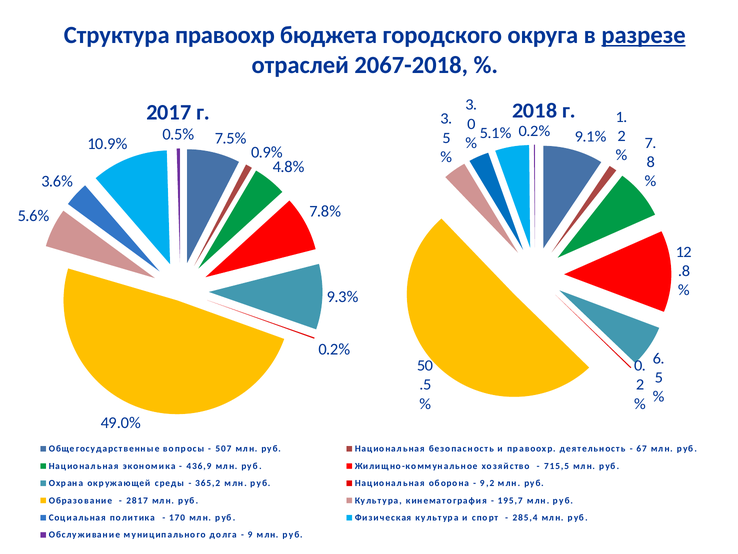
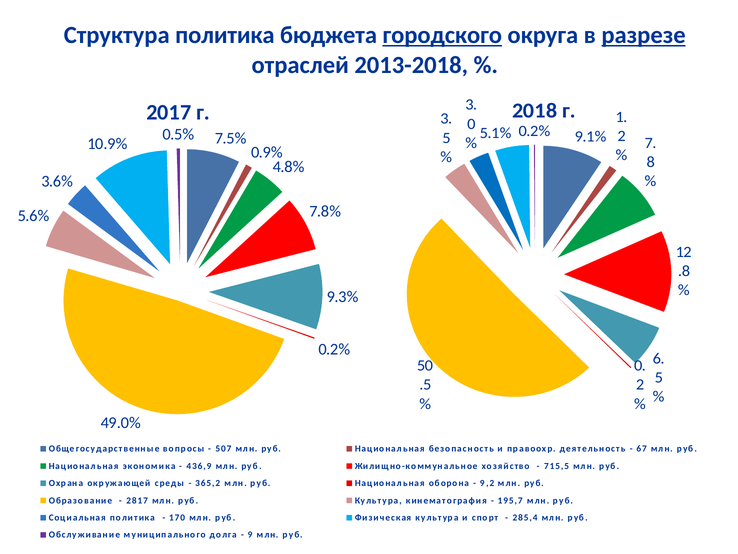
Структура правоохр: правоохр -> политика
городского underline: none -> present
2067-2018: 2067-2018 -> 2013-2018
